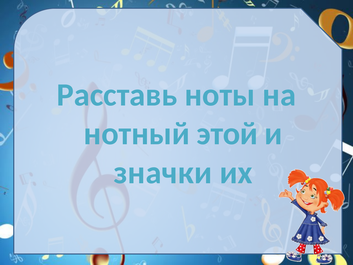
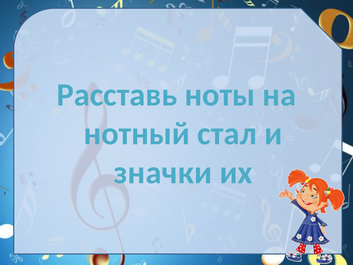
этой: этой -> стал
